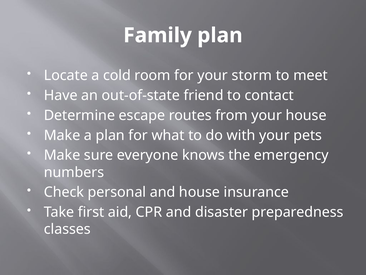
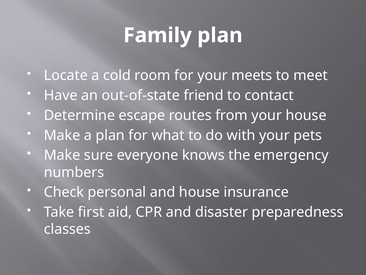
storm: storm -> meets
